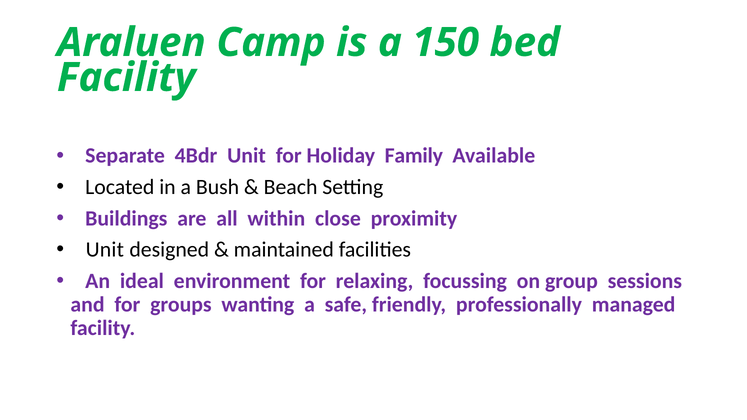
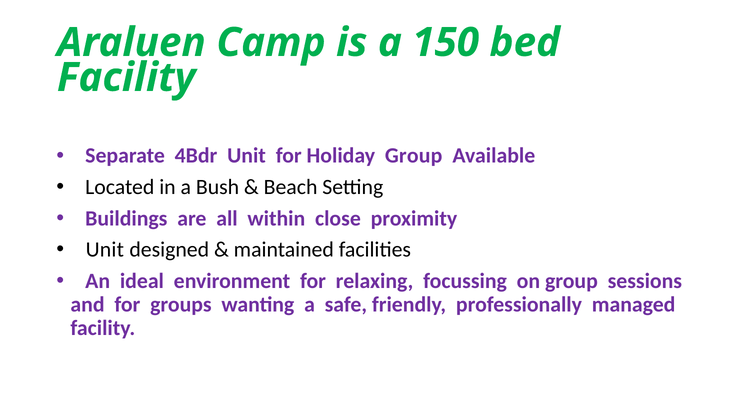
Holiday Family: Family -> Group
